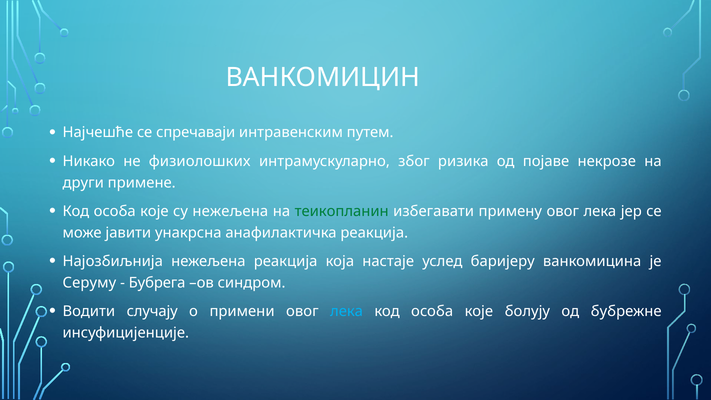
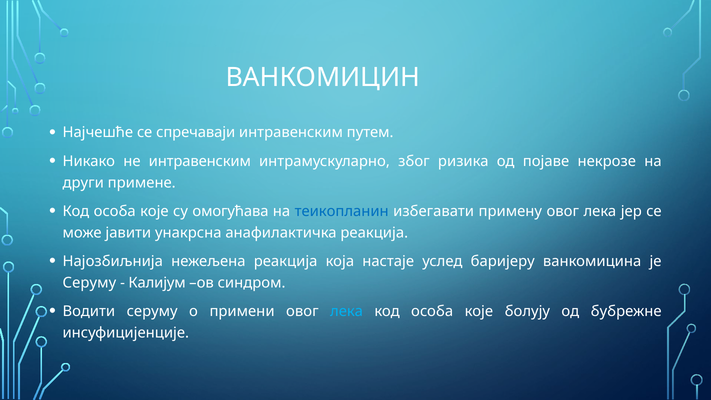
не физиолошких: физиолошких -> интравенским
су нежељена: нежељена -> омогућава
теикопланин colour: green -> blue
Бубрега: Бубрега -> Калијум
Водити случају: случају -> серуму
